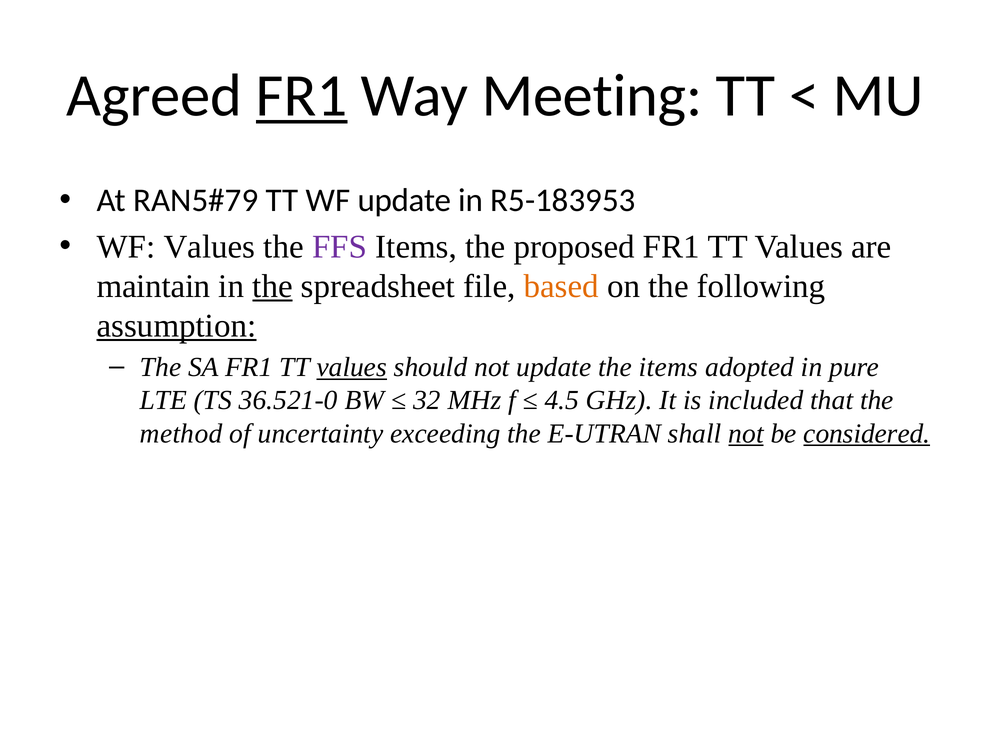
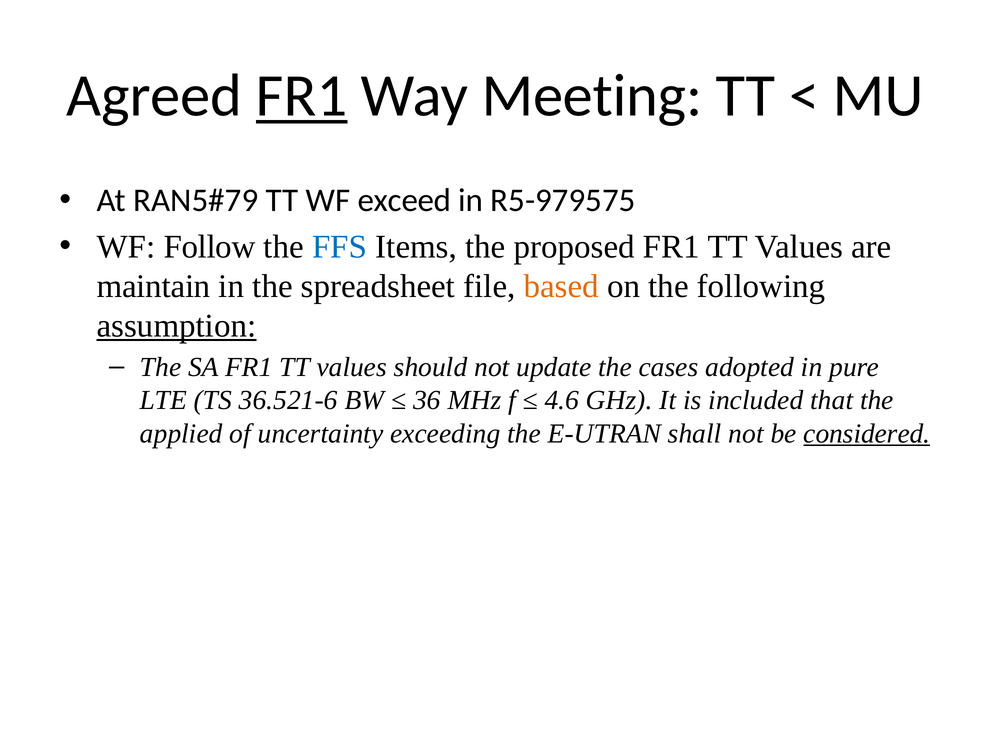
WF update: update -> exceed
R5-183953: R5-183953 -> R5-979575
WF Values: Values -> Follow
FFS colour: purple -> blue
the at (273, 286) underline: present -> none
values at (352, 367) underline: present -> none
the items: items -> cases
36.521-0: 36.521-0 -> 36.521-6
32: 32 -> 36
4.5: 4.5 -> 4.6
method: method -> applied
not at (746, 434) underline: present -> none
